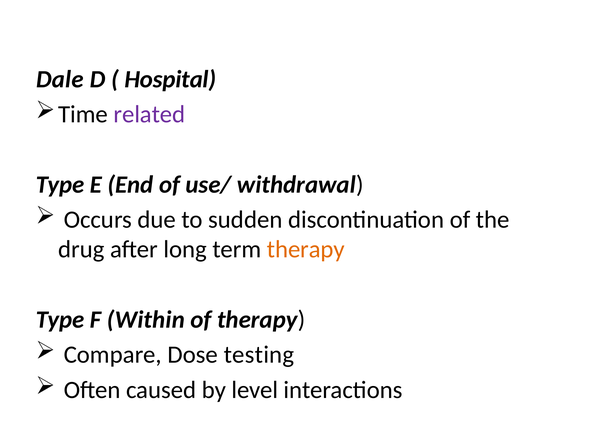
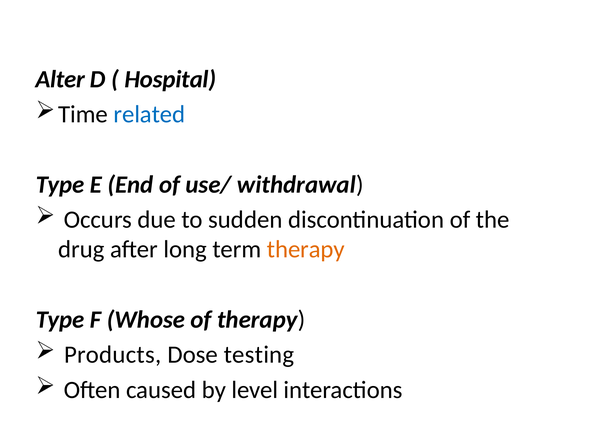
Dale: Dale -> Alter
related colour: purple -> blue
Within: Within -> Whose
Compare: Compare -> Products
